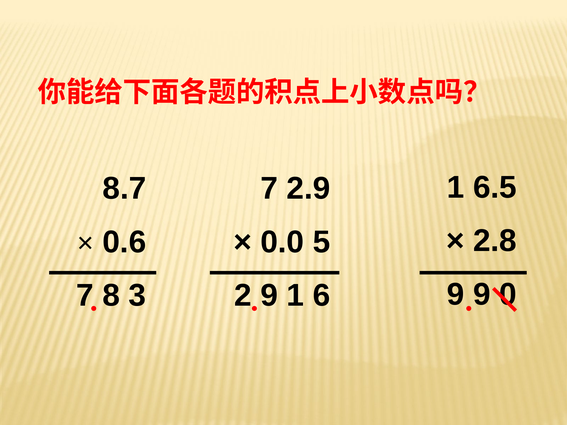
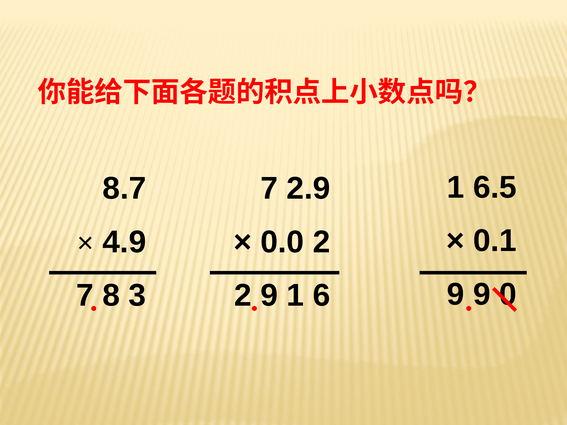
2.8: 2.8 -> 0.1
0.0 5: 5 -> 2
0.6: 0.6 -> 4.9
